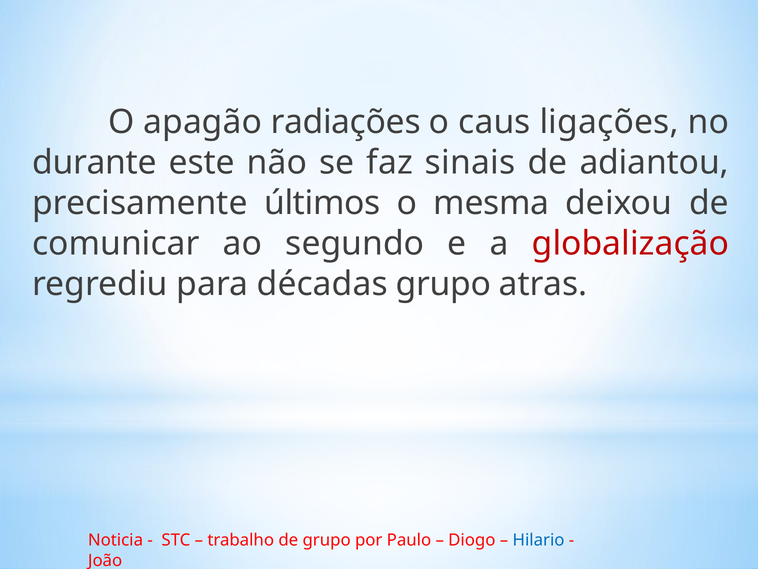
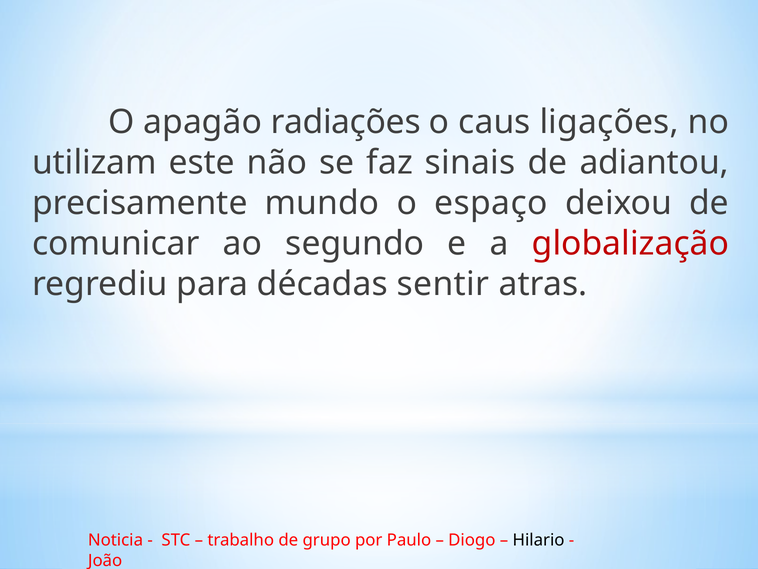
durante: durante -> utilizam
últimos: últimos -> mundo
mesma: mesma -> espaço
décadas grupo: grupo -> sentir
Hilario colour: blue -> black
